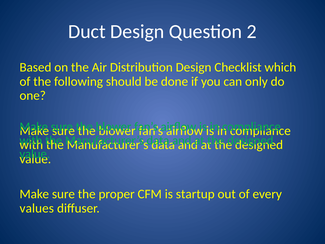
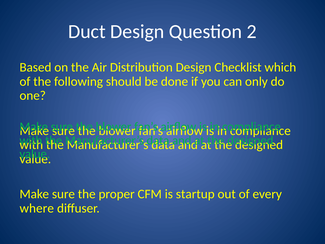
values: values -> where
